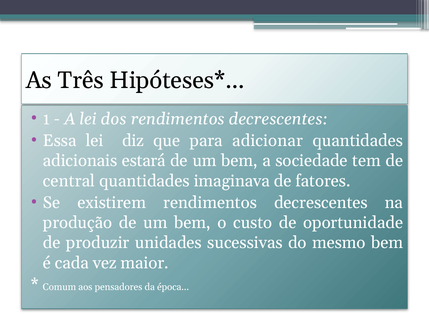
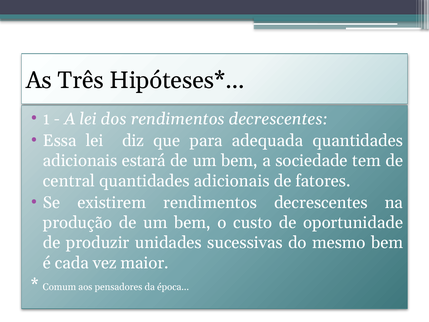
adicionar: adicionar -> adequada
imaginava at (232, 181): imaginava -> adicionais
